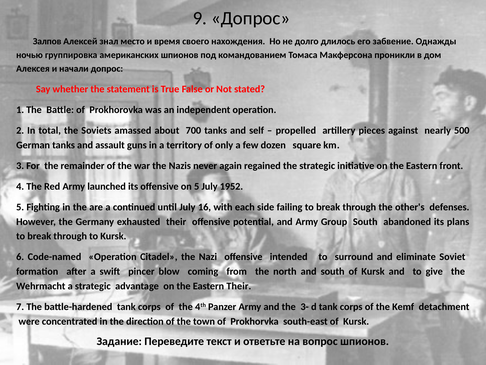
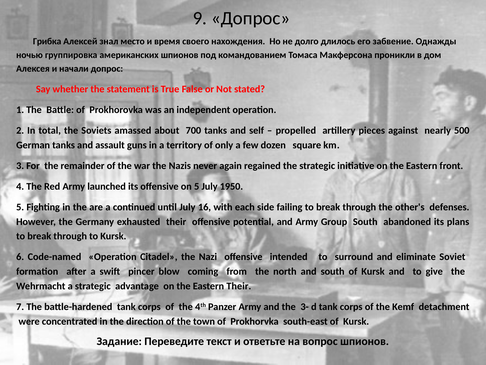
Залпов: Залпов -> Грибка
1952: 1952 -> 1950
